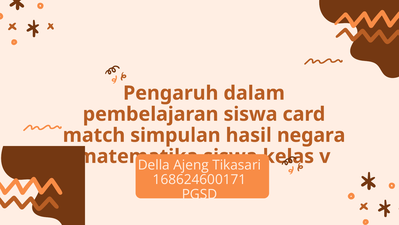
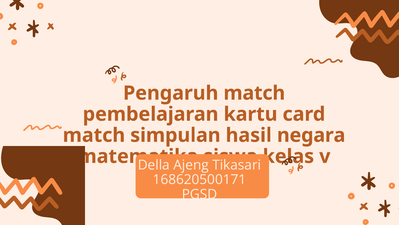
Pengaruh dalam: dalam -> match
pembelajaran siswa: siswa -> kartu
168624600171: 168624600171 -> 168620500171
